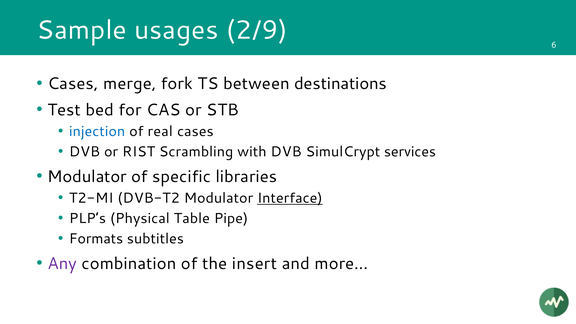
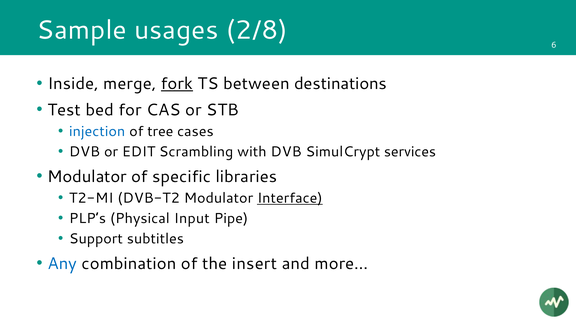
2/9: 2/9 -> 2/8
Cases at (73, 84): Cases -> Inside
fork underline: none -> present
real: real -> tree
RIST: RIST -> EDIT
Table: Table -> Input
Formats: Formats -> Support
Any colour: purple -> blue
